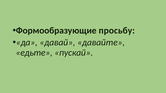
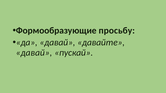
едьте at (34, 53): едьте -> давай
